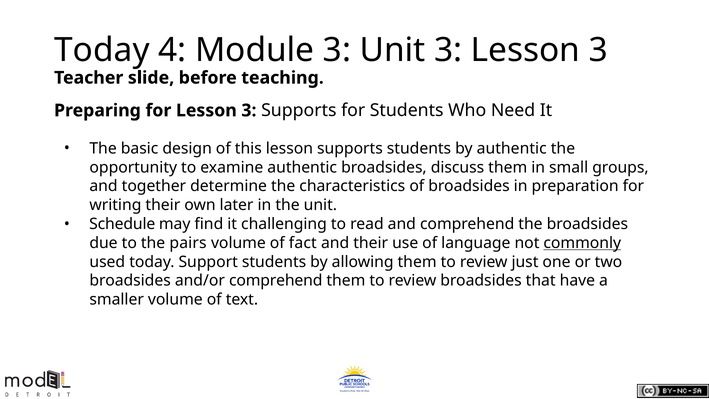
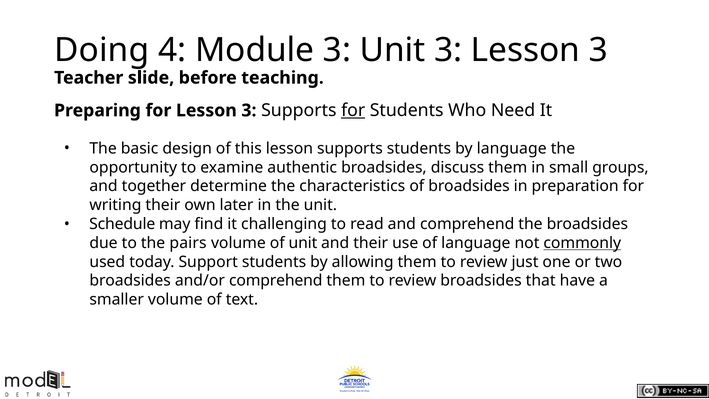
Today at (102, 50): Today -> Doing
for at (353, 110) underline: none -> present
by authentic: authentic -> language
of fact: fact -> unit
